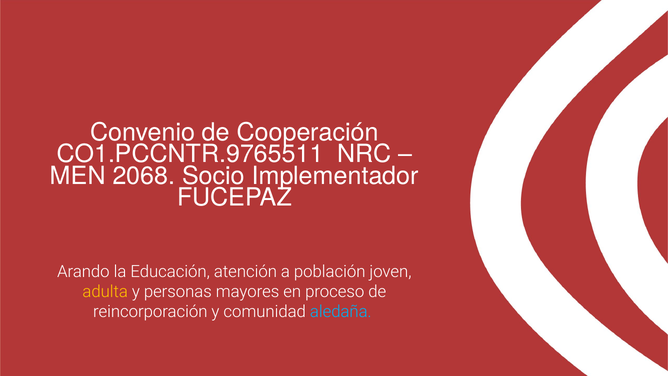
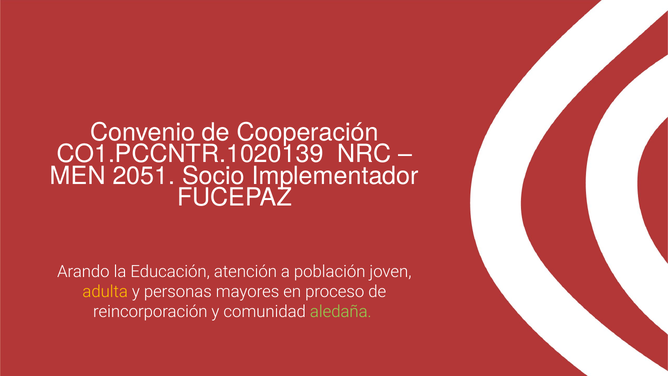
CO1.PCCNTR.9765511: CO1.PCCNTR.9765511 -> CO1.PCCNTR.1020139
2068: 2068 -> 2051
aledaña colour: light blue -> light green
